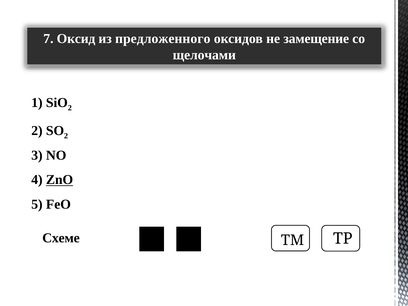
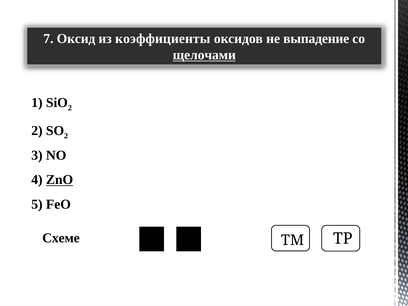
предложенного: предложенного -> коэффициенты
замещение: замещение -> выпадение
щелочами underline: none -> present
